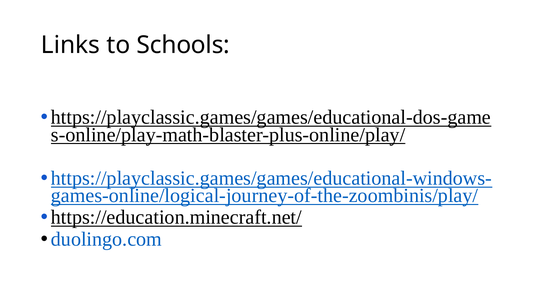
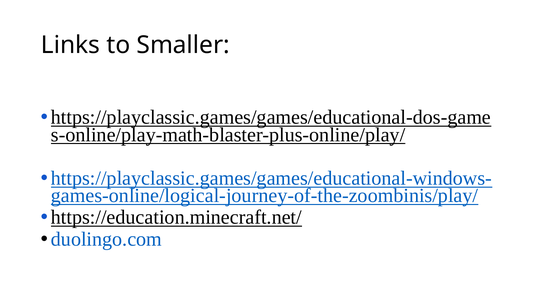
Schools: Schools -> Smaller
